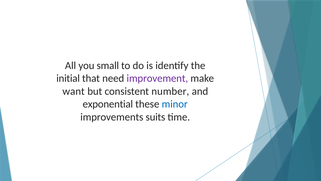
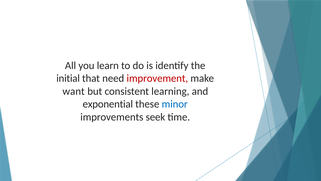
small: small -> learn
improvement colour: purple -> red
number: number -> learning
suits: suits -> seek
